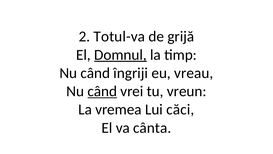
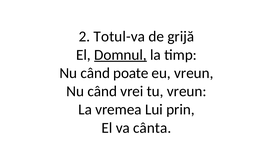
îngriji: îngriji -> poate
eu vreau: vreau -> vreun
când at (102, 91) underline: present -> none
căci: căci -> prin
